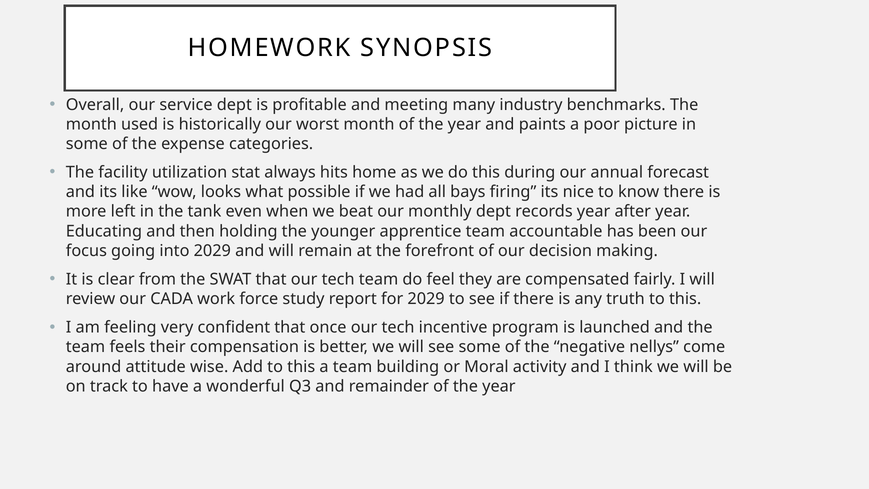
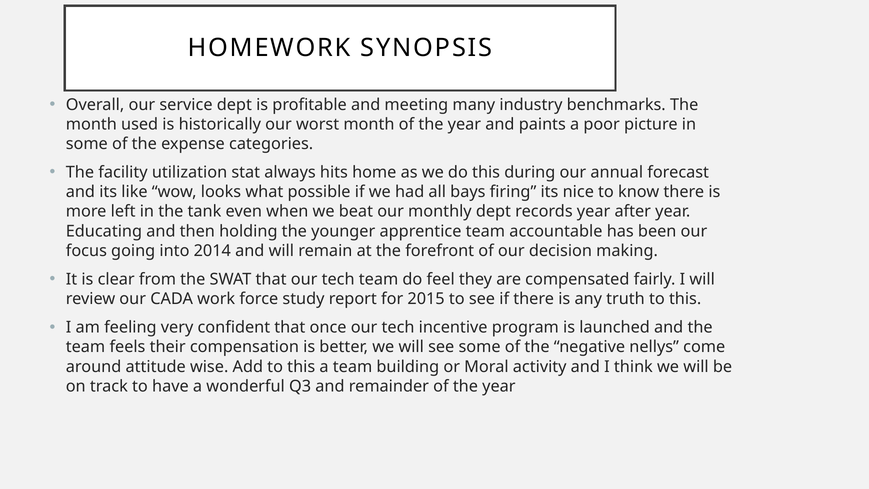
into 2029: 2029 -> 2014
for 2029: 2029 -> 2015
